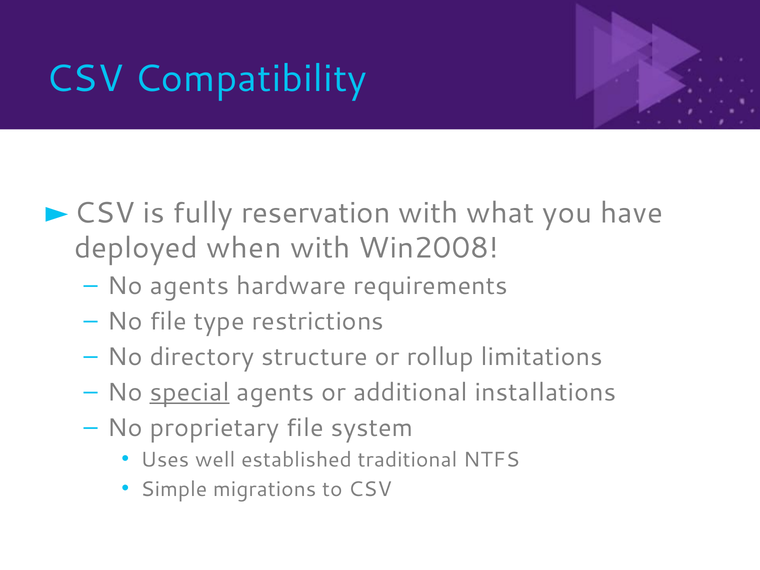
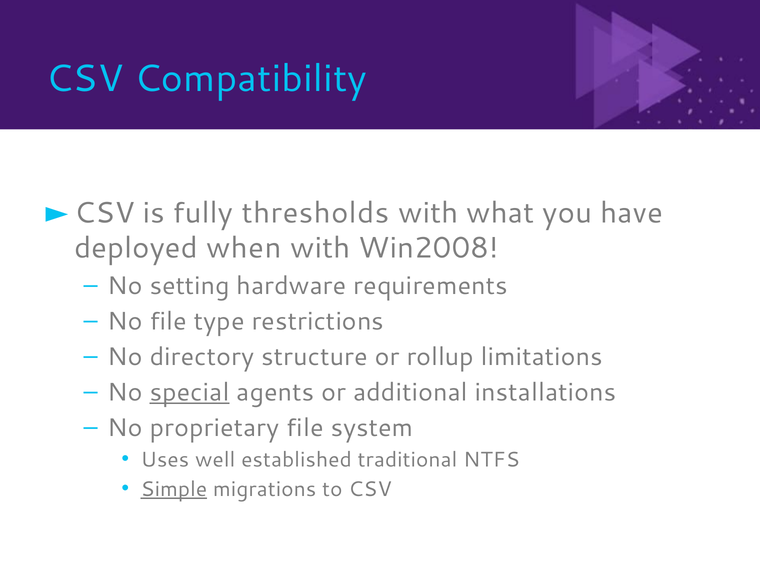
reservation: reservation -> thresholds
No agents: agents -> setting
Simple underline: none -> present
